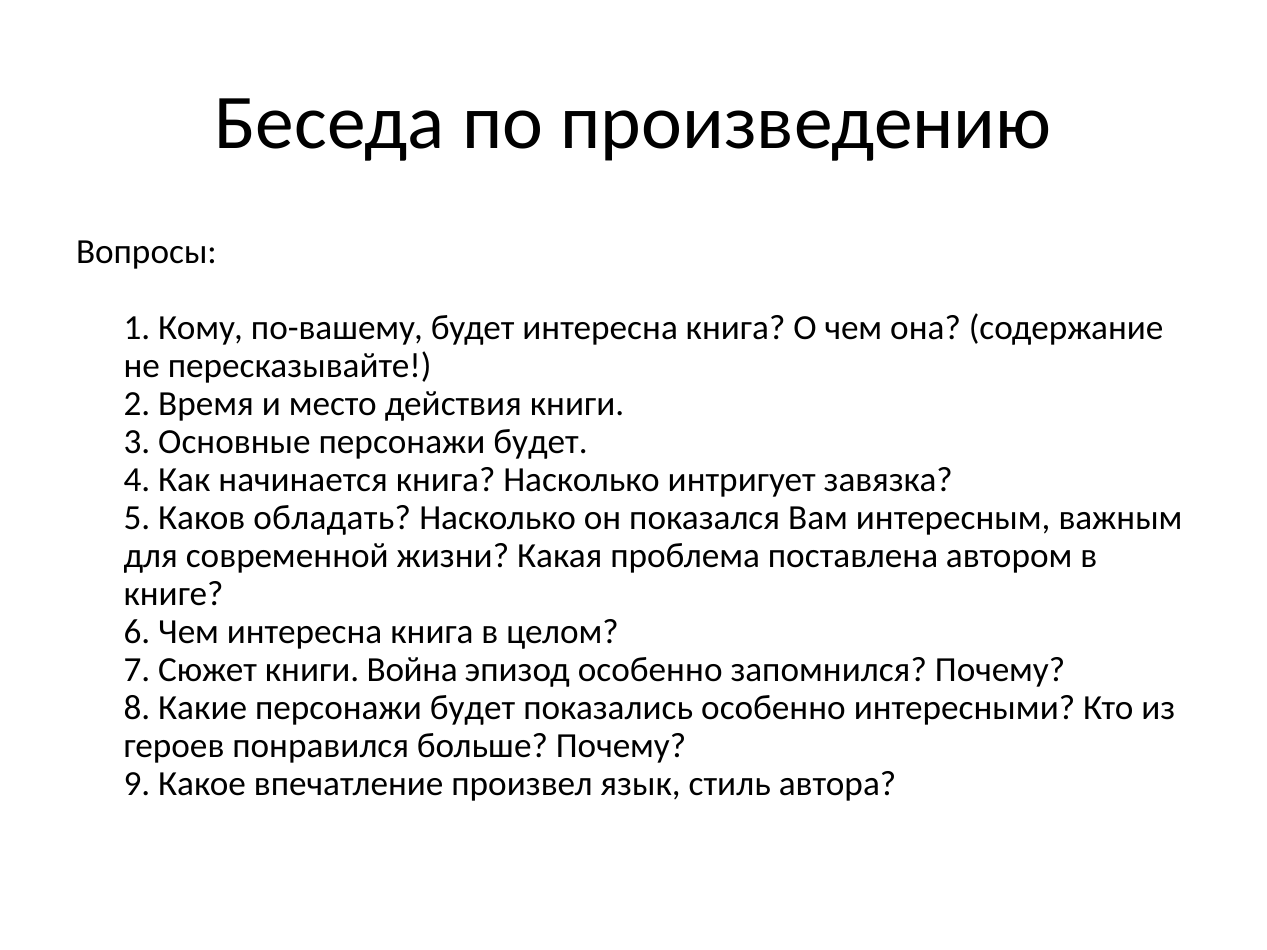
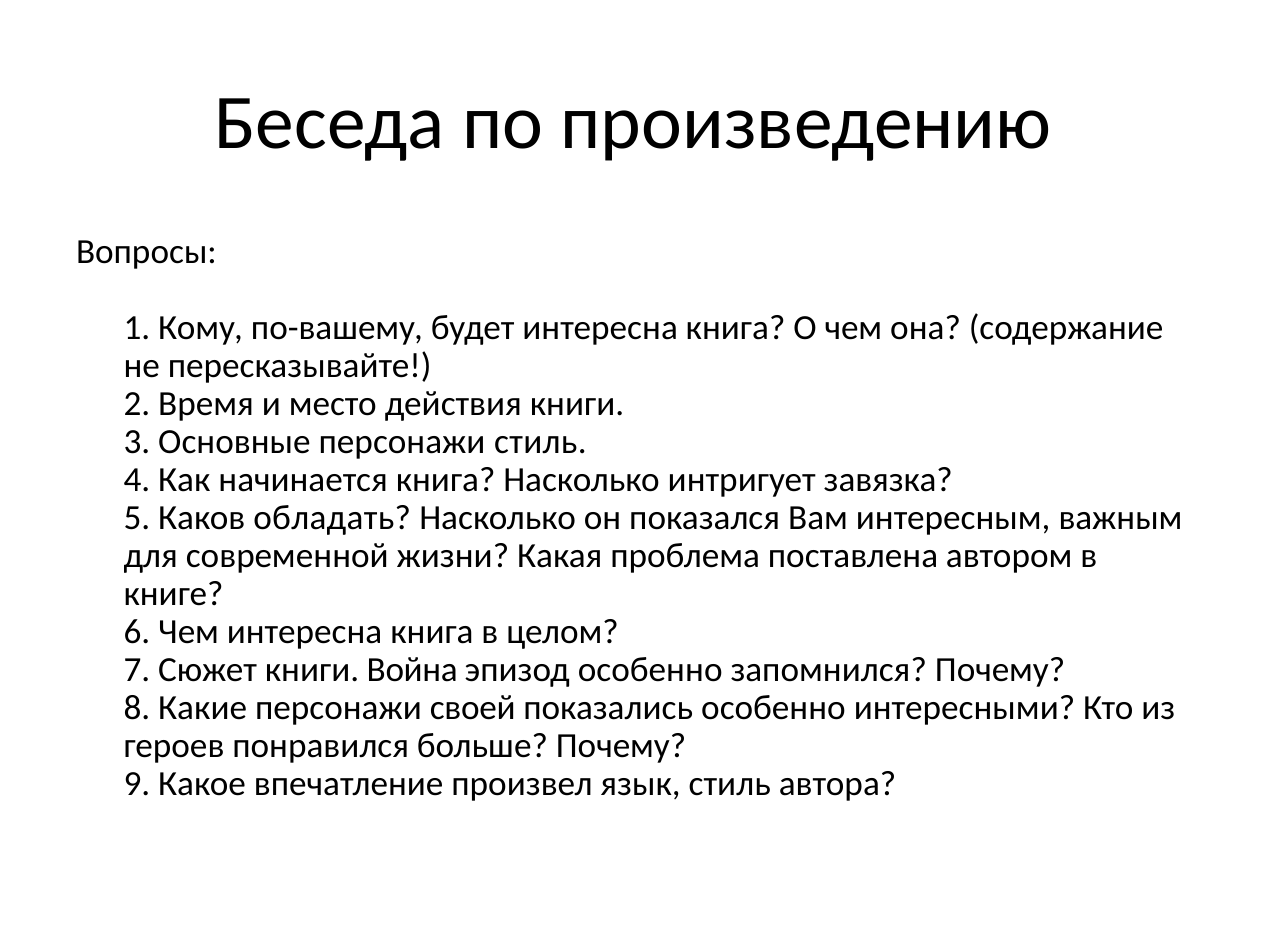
Основные персонажи будет: будет -> стиль
Какие персонажи будет: будет -> своей
